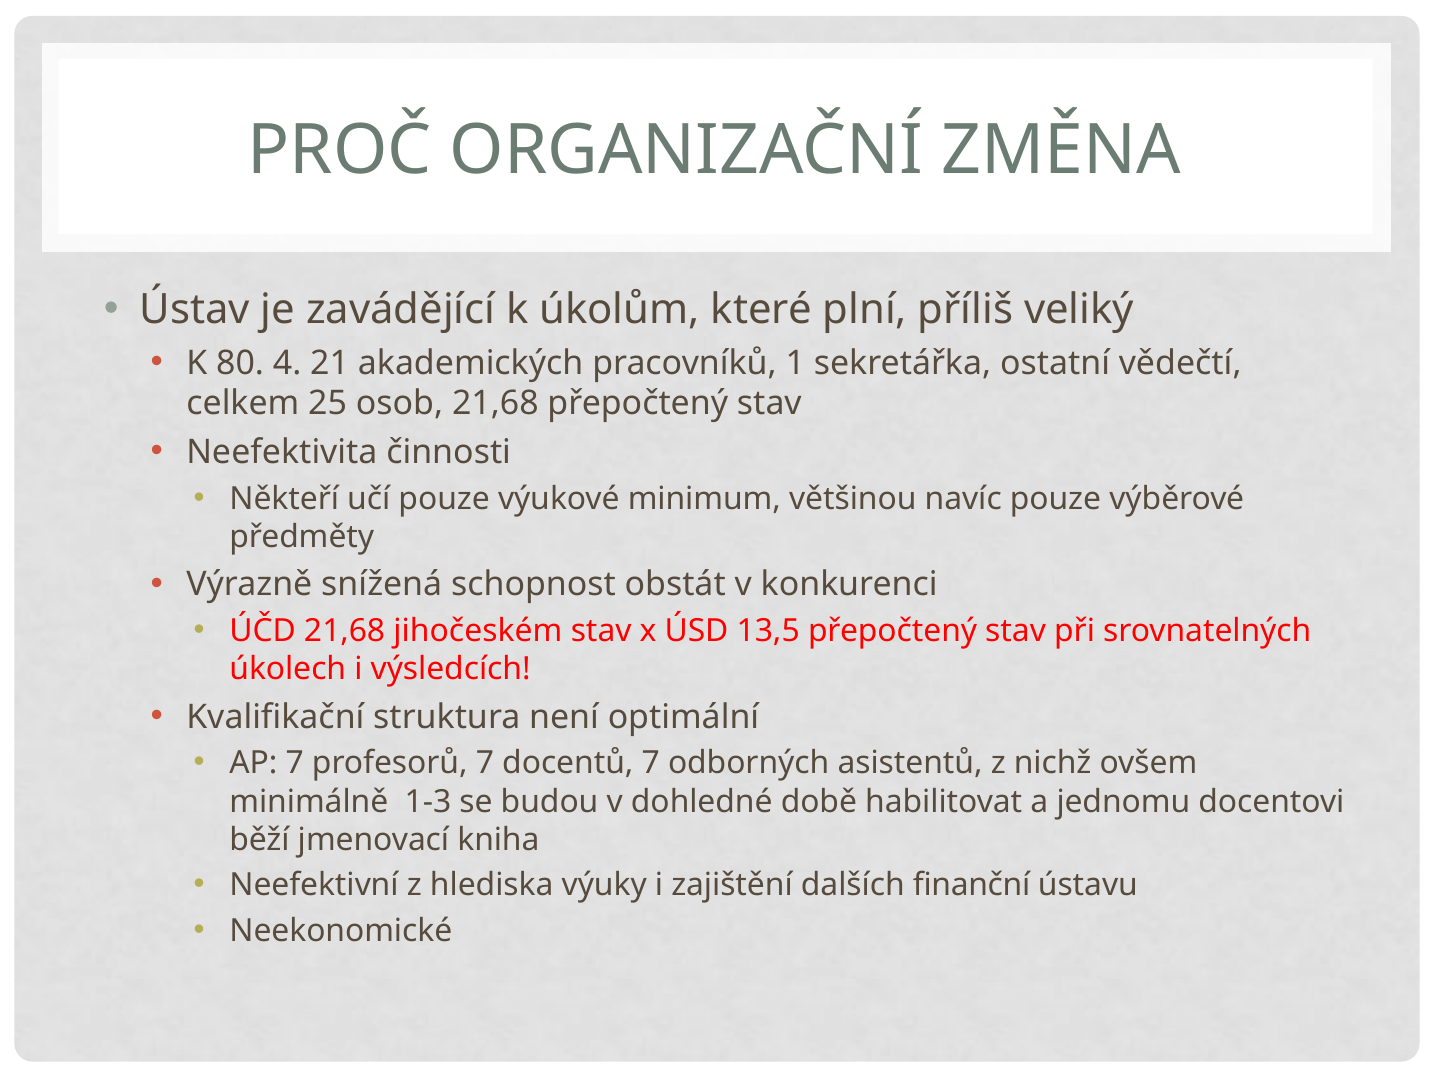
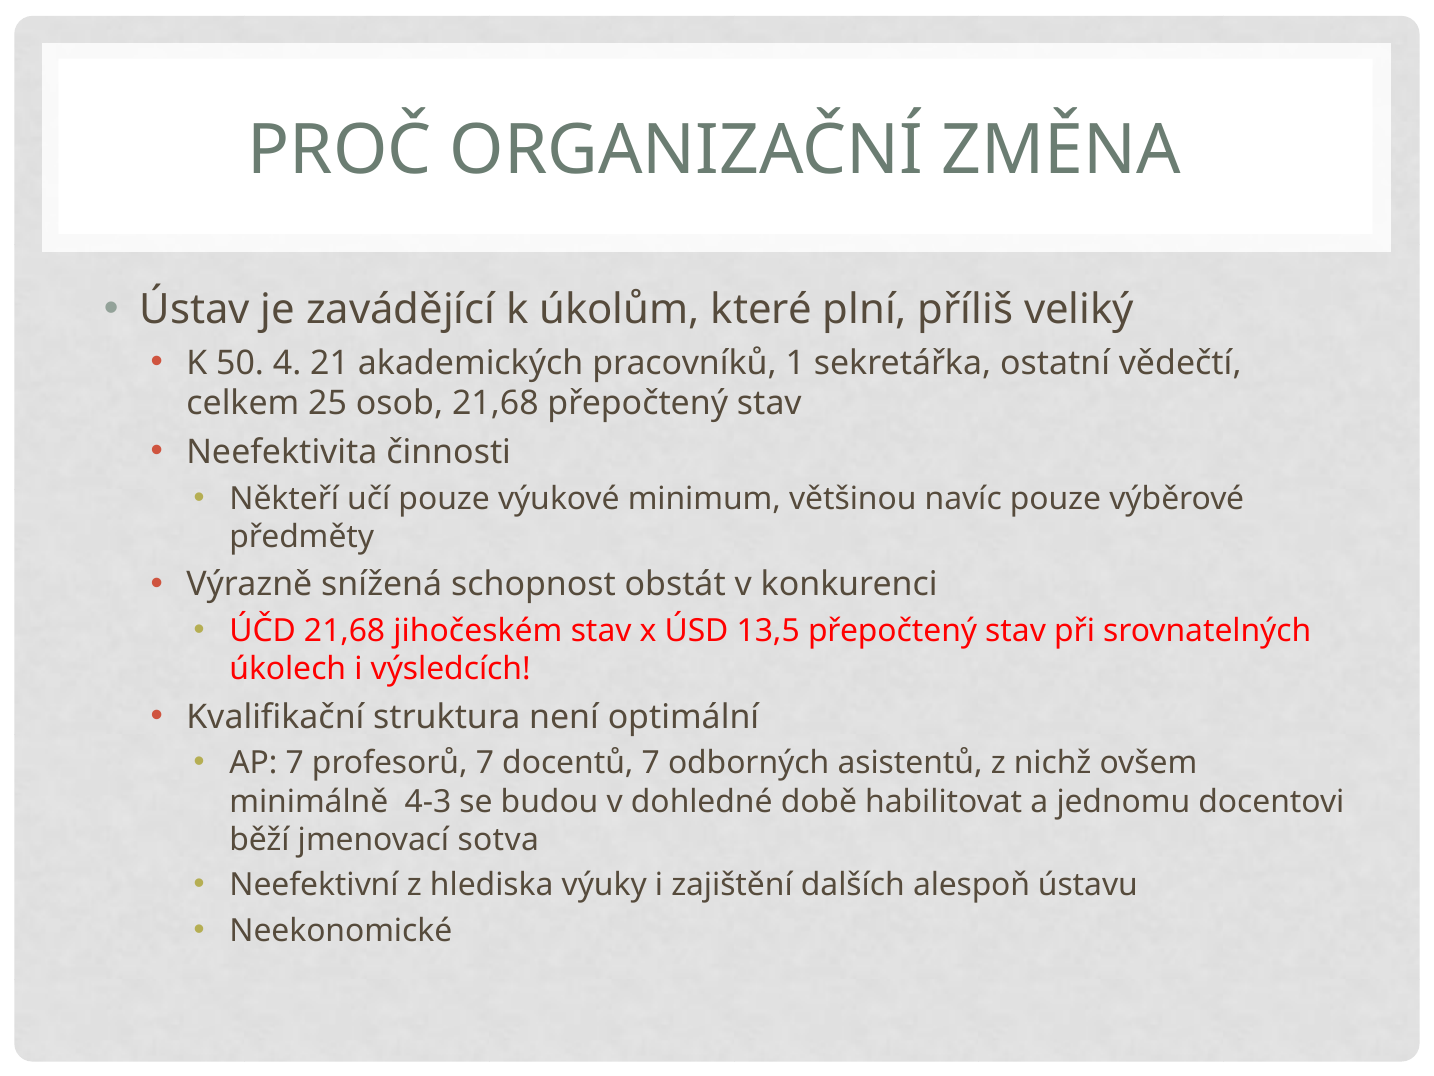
80: 80 -> 50
1-3: 1-3 -> 4-3
kniha: kniha -> sotva
finanční: finanční -> alespoň
